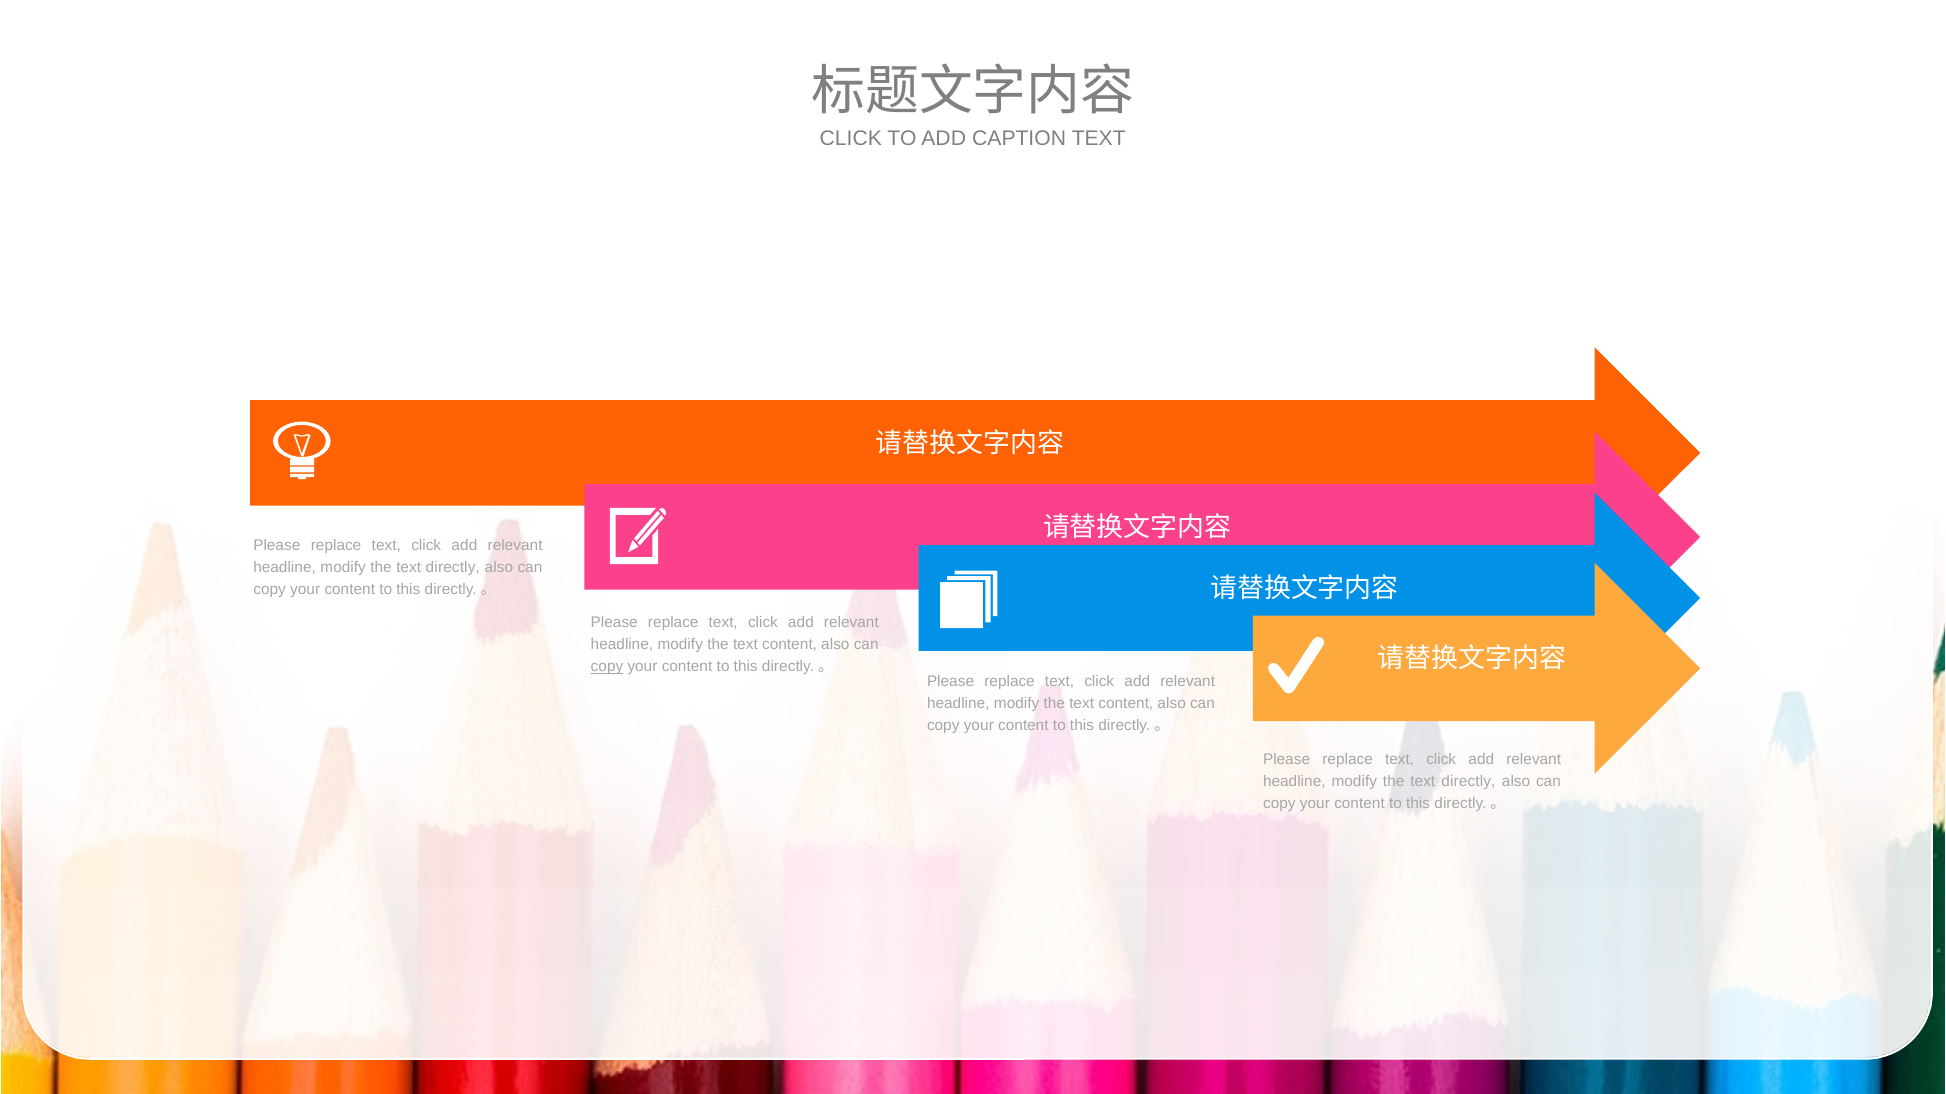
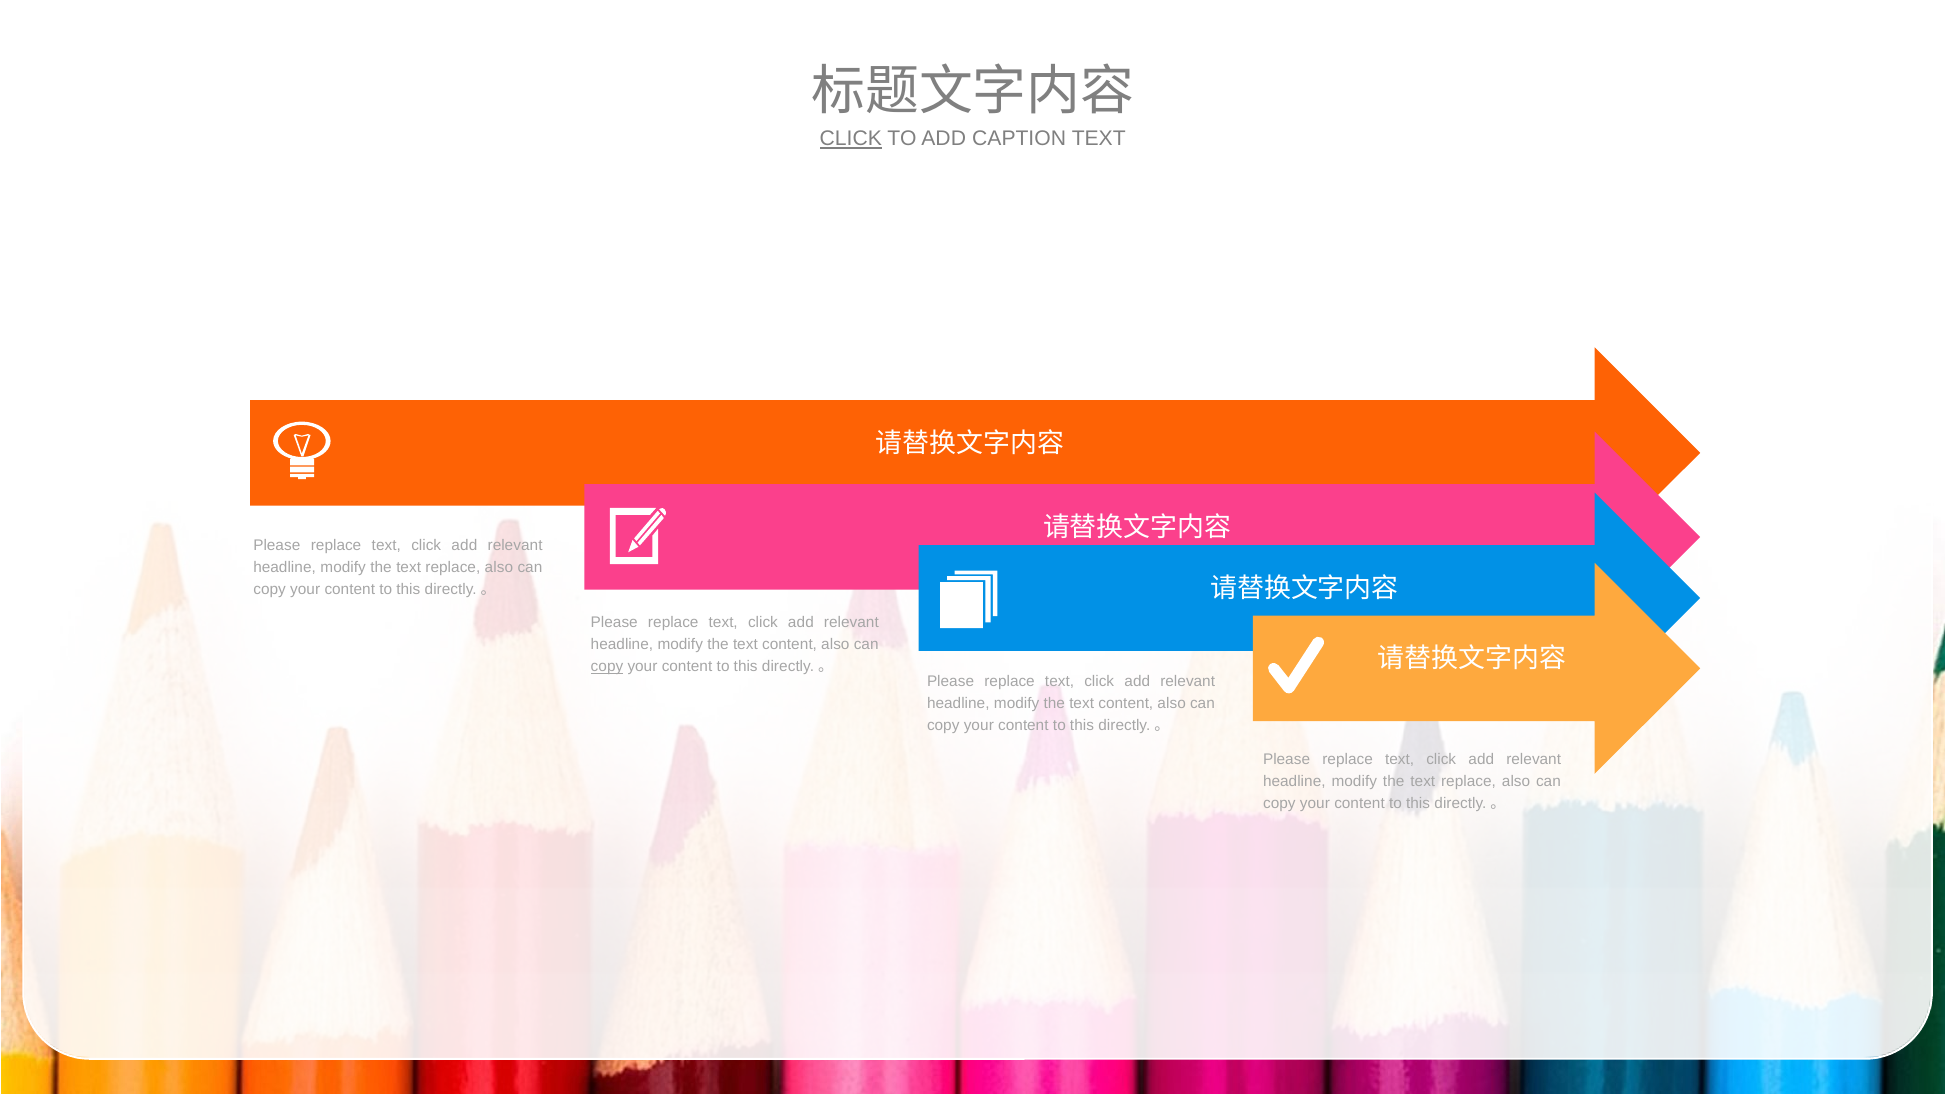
CLICK at (851, 139) underline: none -> present
directly at (453, 568): directly -> replace
directly at (1468, 781): directly -> replace
